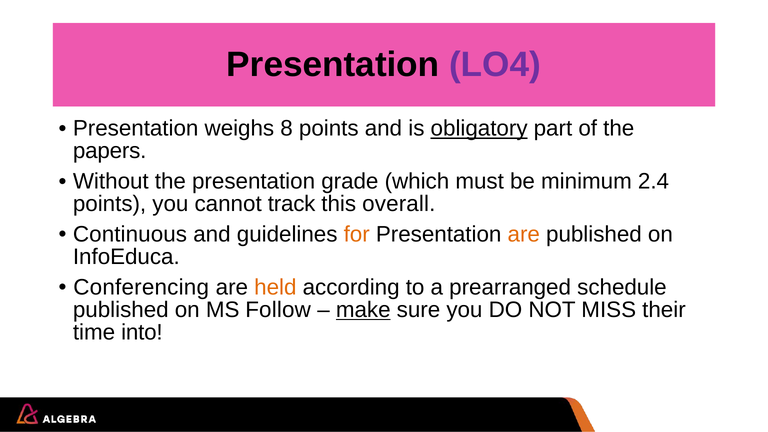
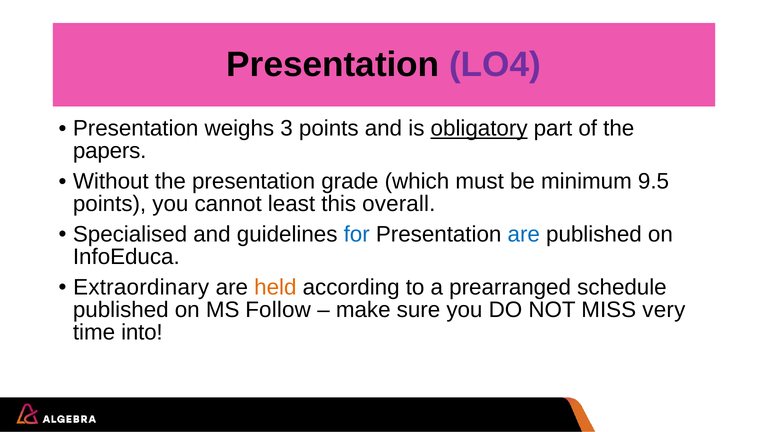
8: 8 -> 3
2.4: 2.4 -> 9.5
track: track -> least
Continuous: Continuous -> Specialised
for colour: orange -> blue
are at (524, 234) colour: orange -> blue
Conferencing: Conferencing -> Extraordinary
make underline: present -> none
their: their -> very
